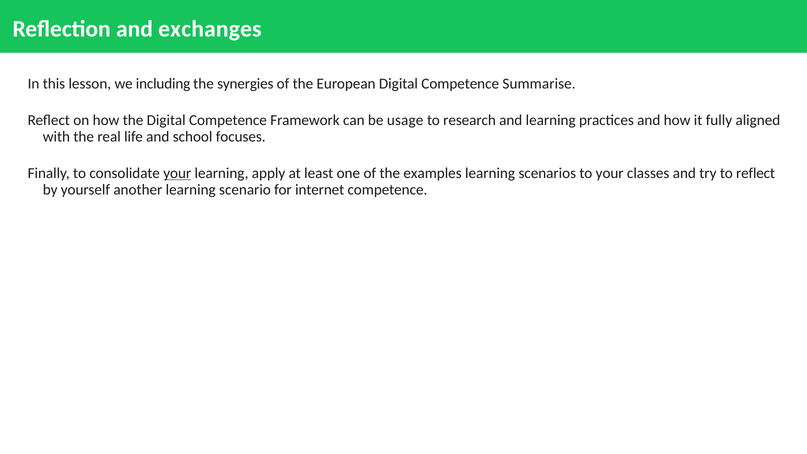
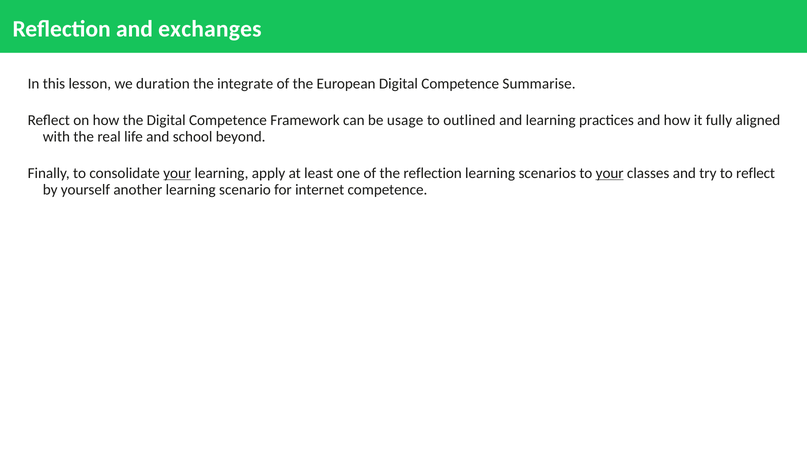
including: including -> duration
synergies: synergies -> integrate
research: research -> outlined
focuses: focuses -> beyond
the examples: examples -> reflection
your at (610, 173) underline: none -> present
